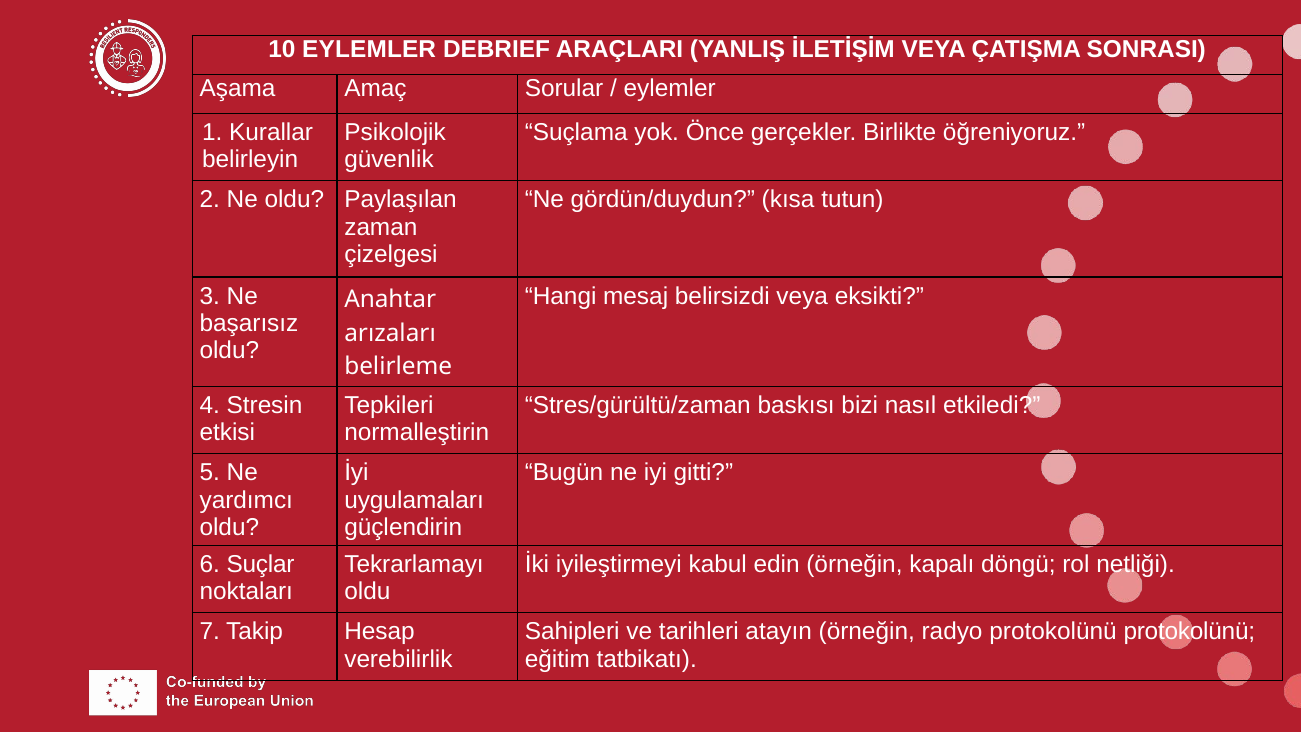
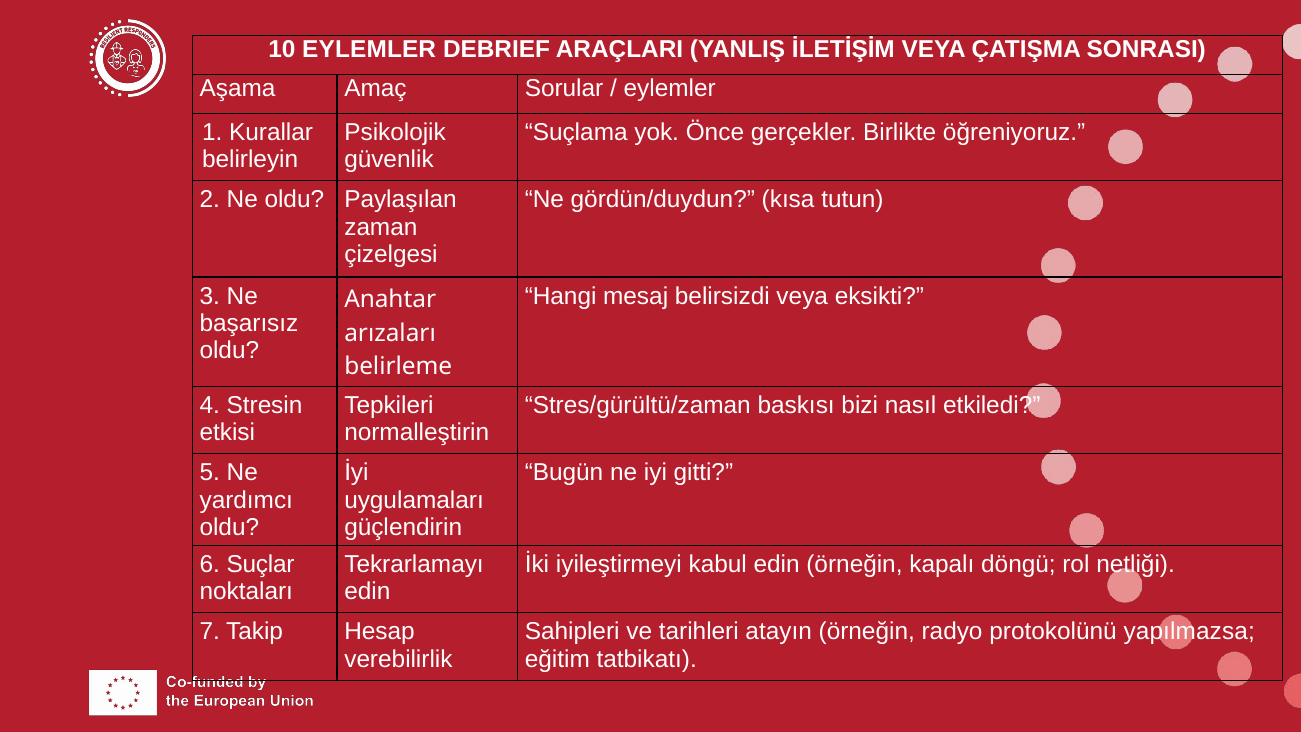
oldu at (367, 592): oldu -> edin
protokolünü protokolünü: protokolünü -> yapılmazsa
